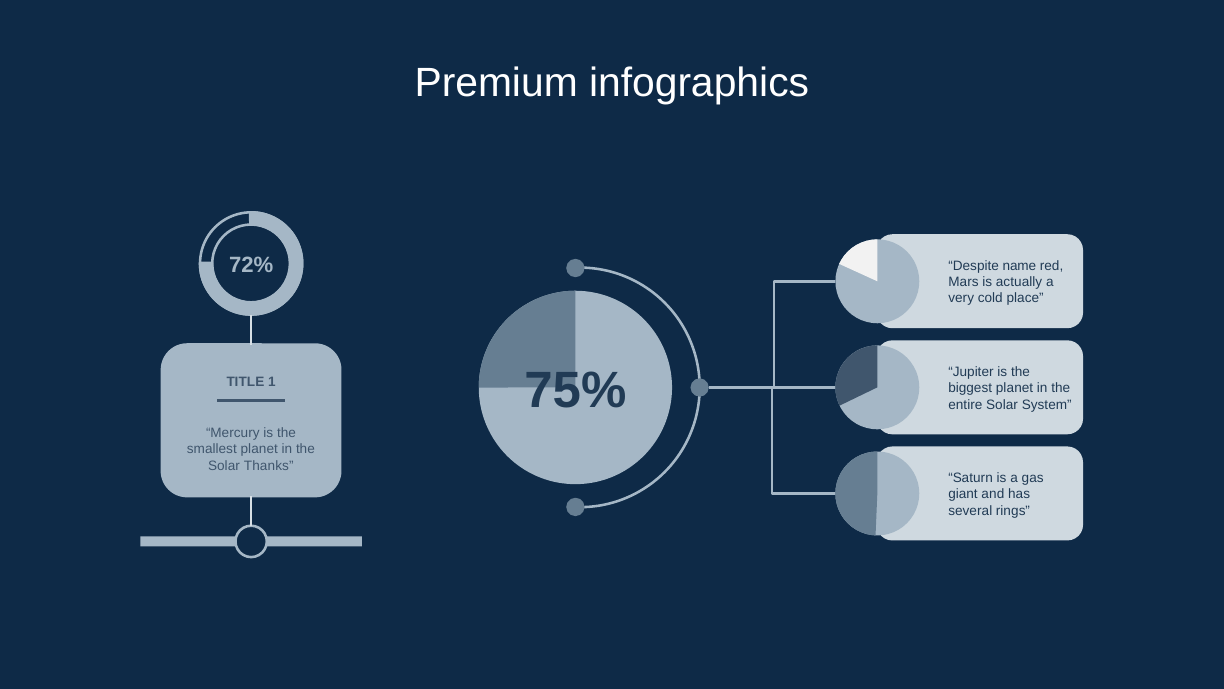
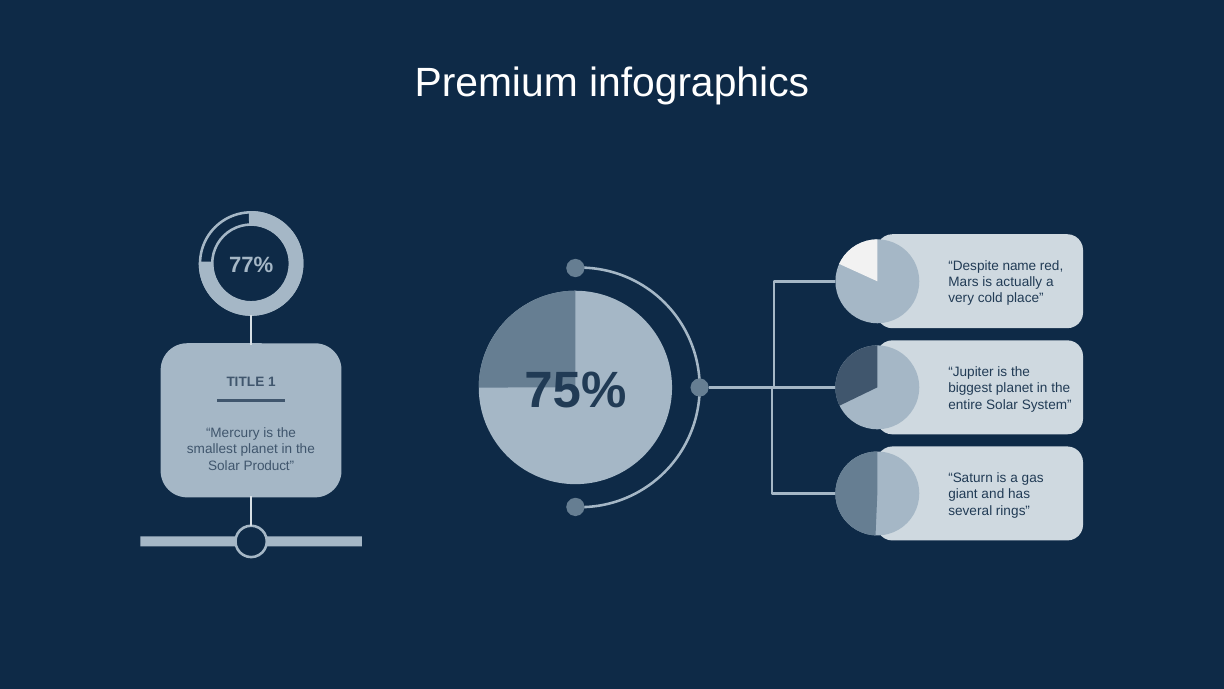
72%: 72% -> 77%
Thanks: Thanks -> Product
